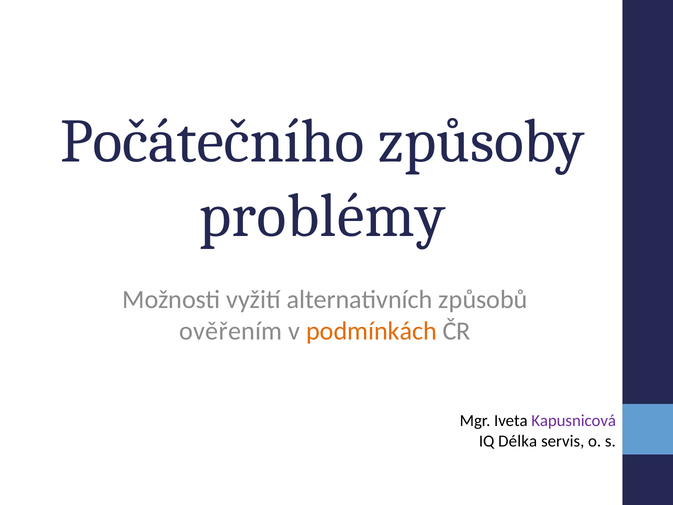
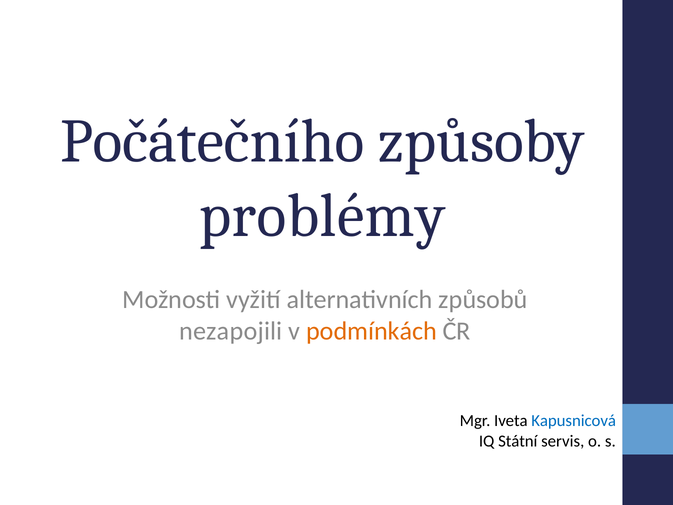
ověřením: ověřením -> nezapojili
Kapusnicová colour: purple -> blue
Délka: Délka -> Státní
